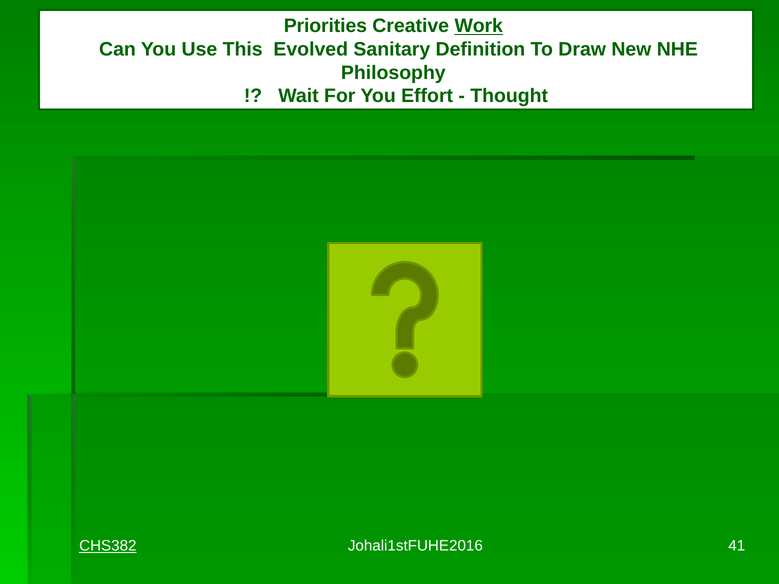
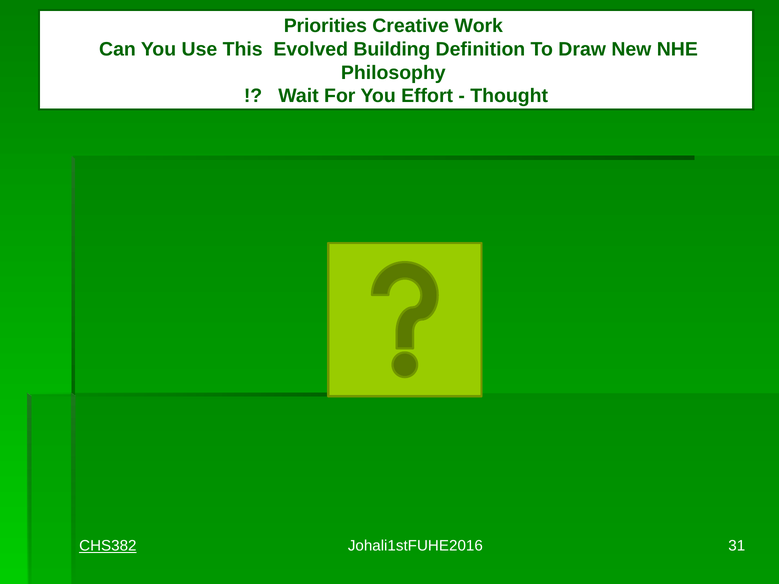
Work underline: present -> none
Sanitary: Sanitary -> Building
41: 41 -> 31
